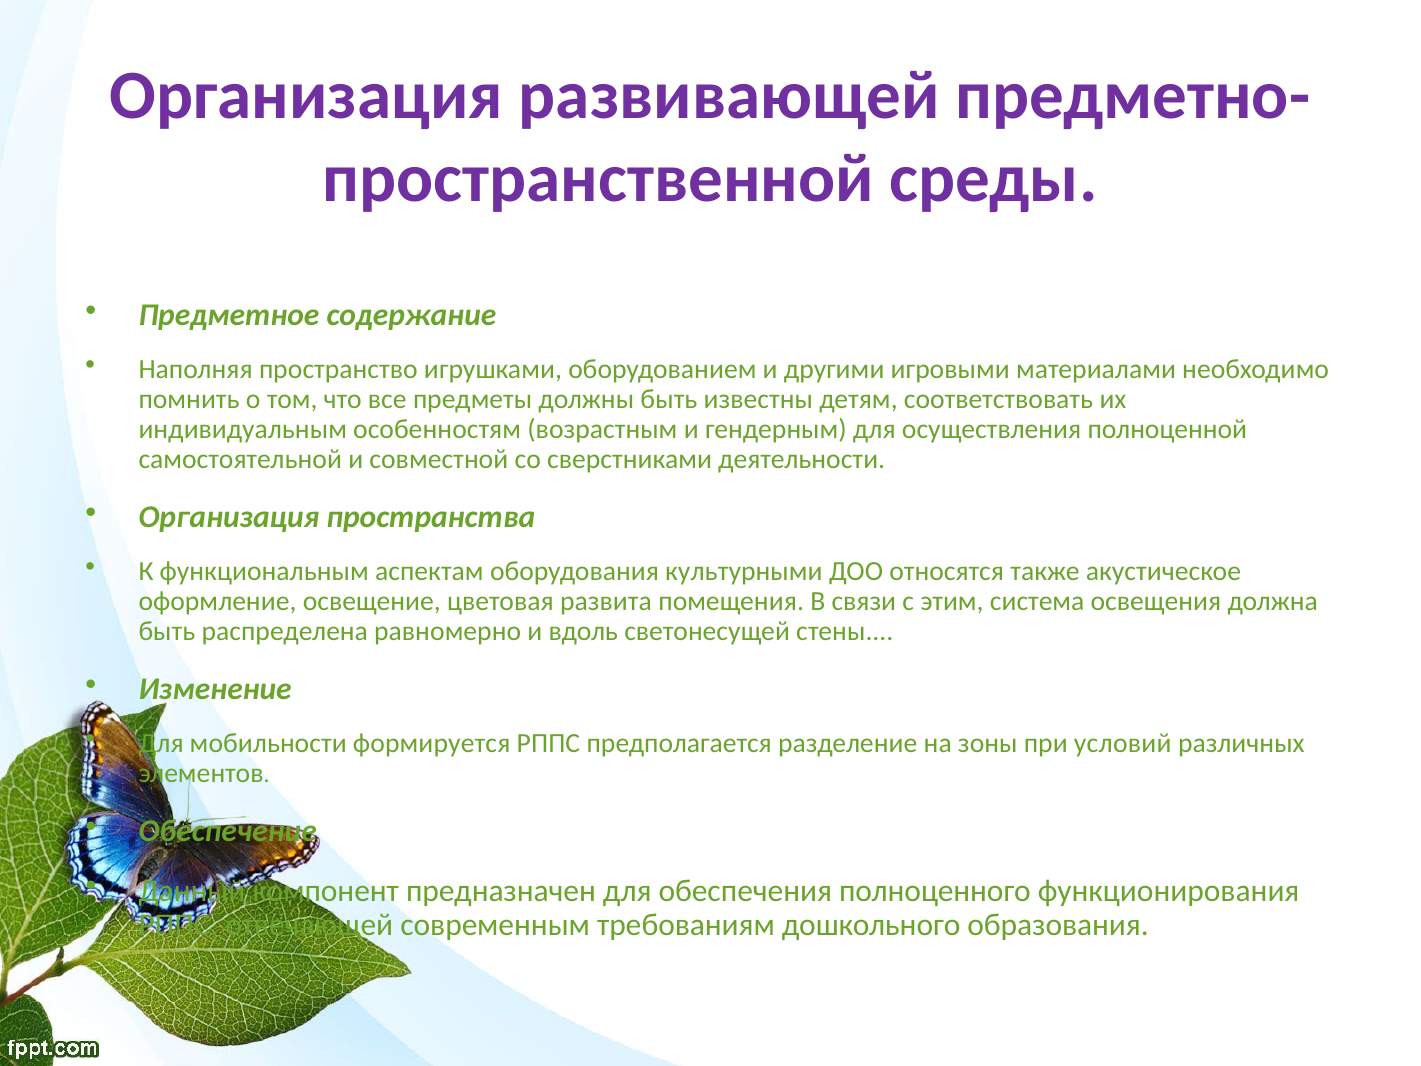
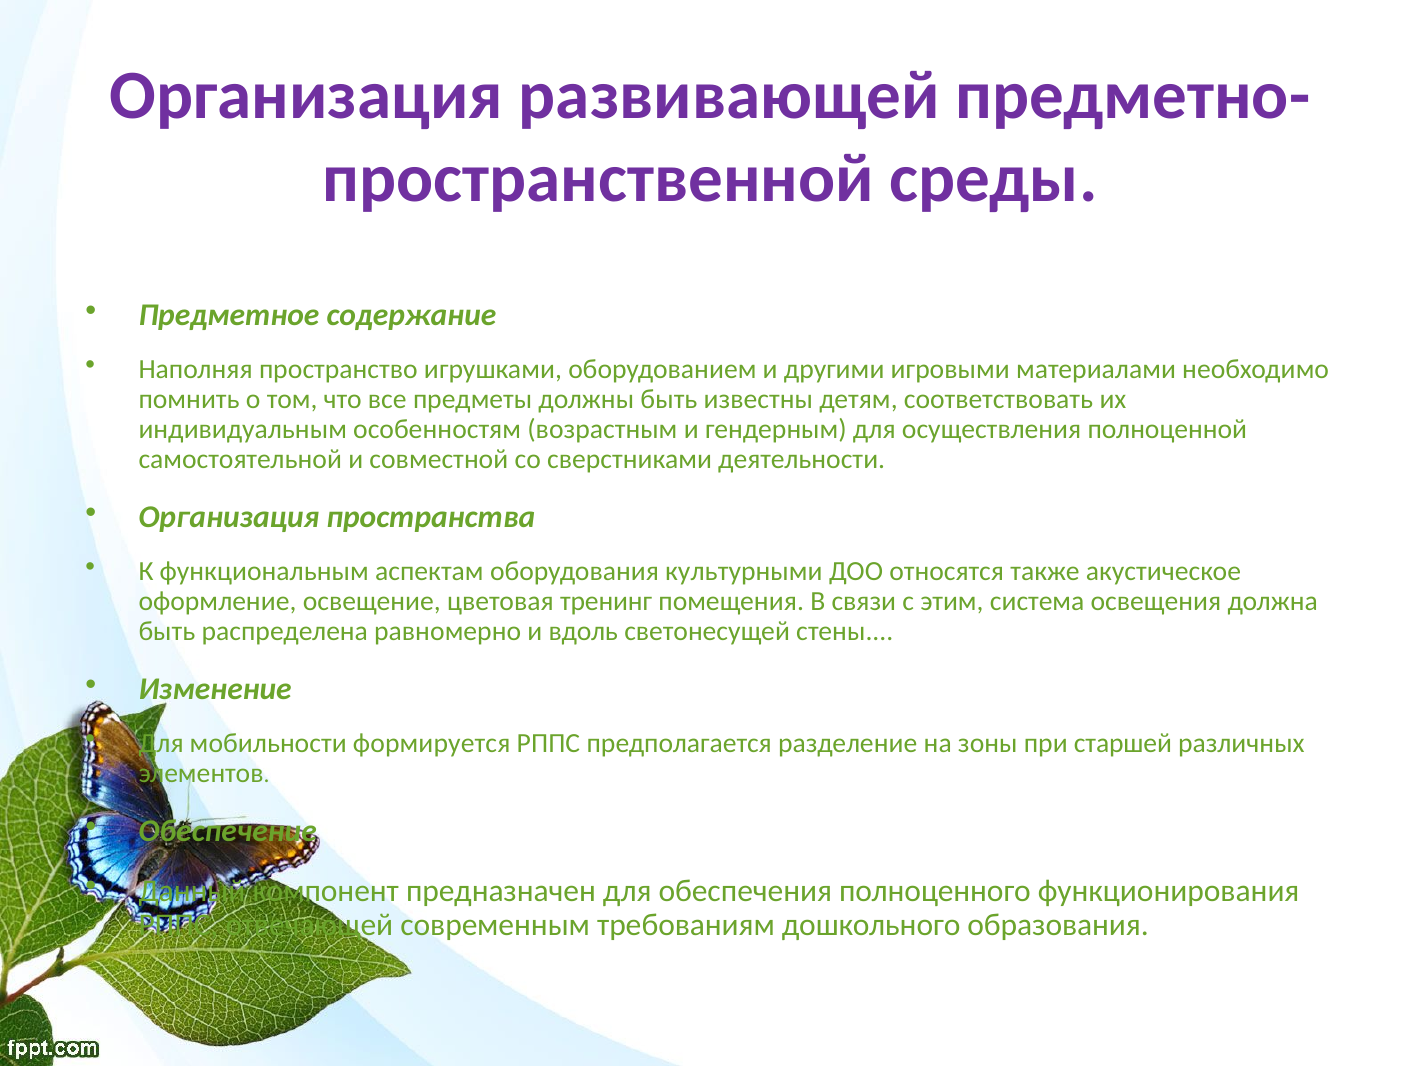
развита: развита -> тренинг
условий: условий -> старшей
